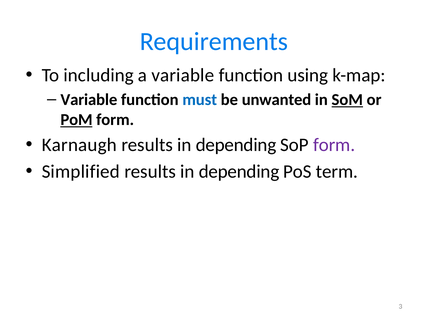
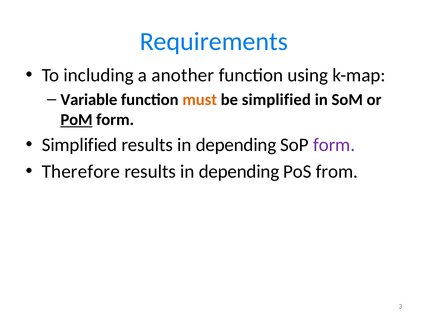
a variable: variable -> another
must colour: blue -> orange
be unwanted: unwanted -> simplified
SoM underline: present -> none
Karnaugh at (79, 145): Karnaugh -> Simplified
Simplified: Simplified -> Therefore
term: term -> from
